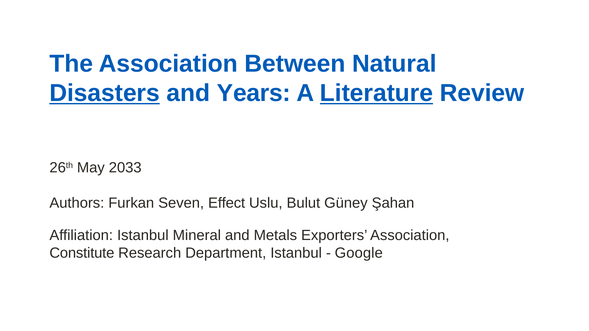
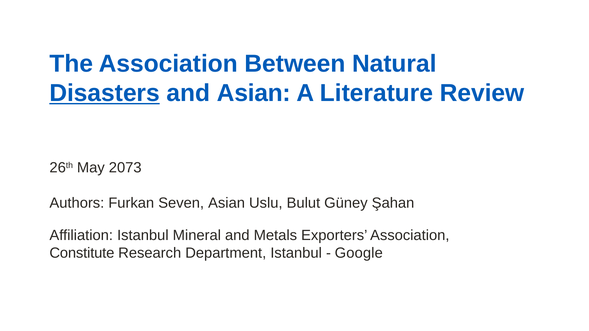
and Years: Years -> Asian
Literature underline: present -> none
2033: 2033 -> 2073
Seven Effect: Effect -> Asian
